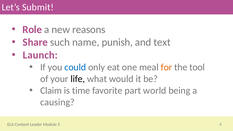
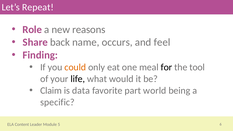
Submit: Submit -> Repeat
such: such -> back
punish: punish -> occurs
text: text -> feel
Launch: Launch -> Finding
could colour: blue -> orange
for colour: orange -> black
time: time -> data
causing: causing -> specific
